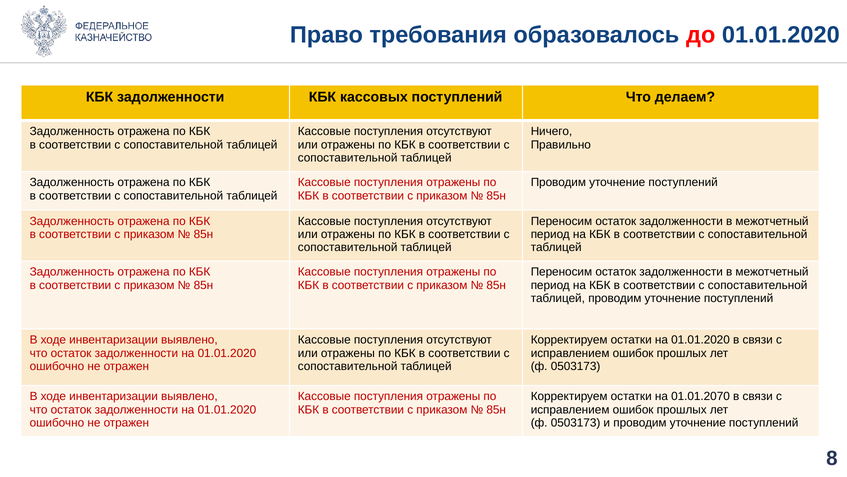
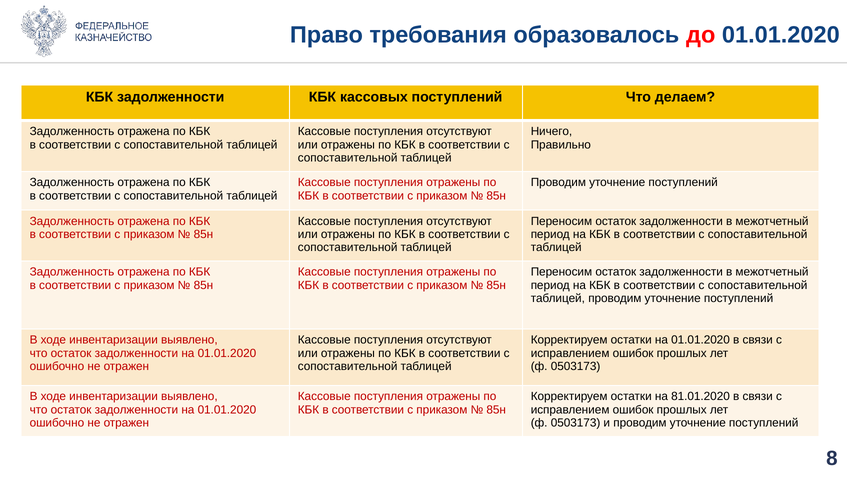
01.01.2070: 01.01.2070 -> 81.01.2020
